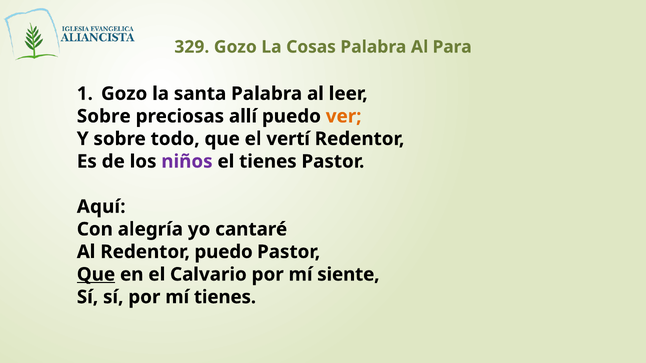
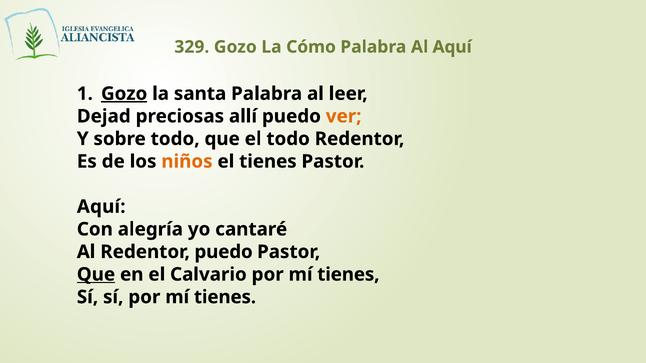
Cosas: Cosas -> Cómo
Al Para: Para -> Aquí
Gozo at (124, 94) underline: none -> present
Sobre at (104, 116): Sobre -> Dejad
el vertí: vertí -> todo
niños colour: purple -> orange
Calvario por mí siente: siente -> tienes
